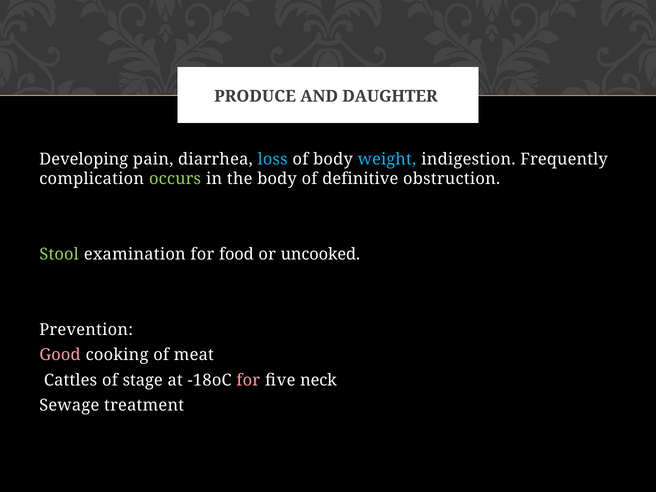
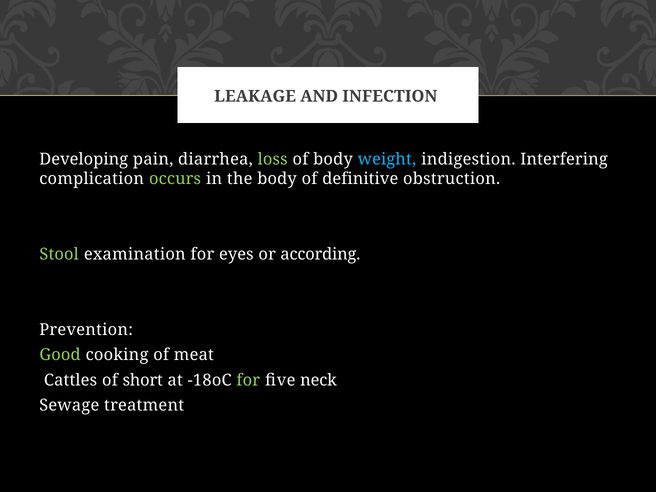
PRODUCE: PRODUCE -> LEAKAGE
DAUGHTER: DAUGHTER -> INFECTION
loss colour: light blue -> light green
Frequently: Frequently -> Interfering
food: food -> eyes
uncooked: uncooked -> according
Good colour: pink -> light green
stage: stage -> short
for at (248, 380) colour: pink -> light green
